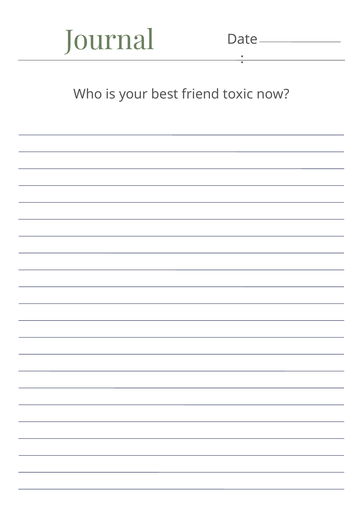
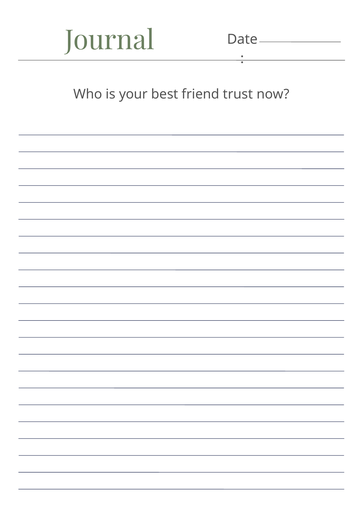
toxic: toxic -> trust
